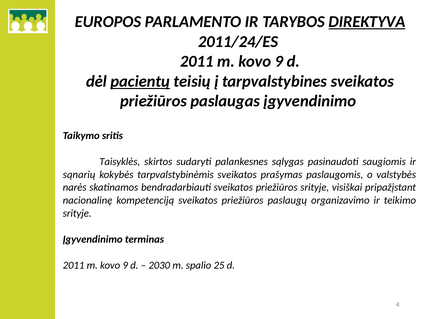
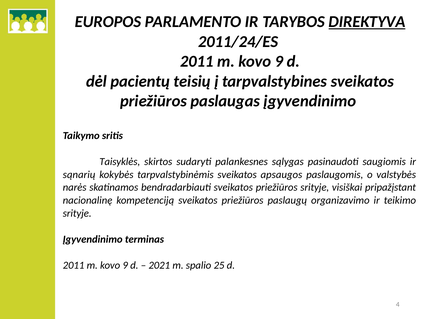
pacientų underline: present -> none
prašymas: prašymas -> apsaugos
2030: 2030 -> 2021
